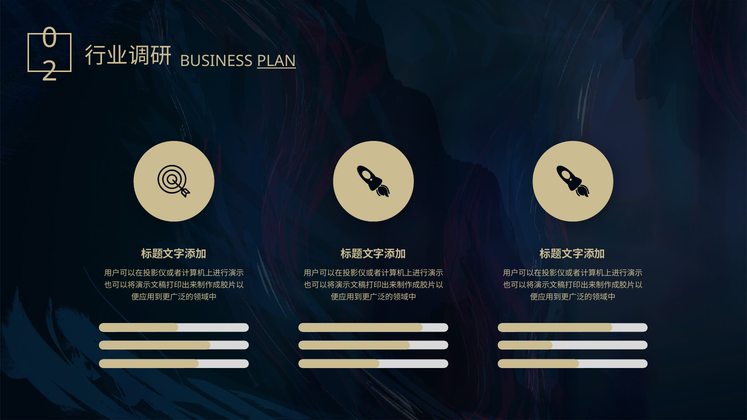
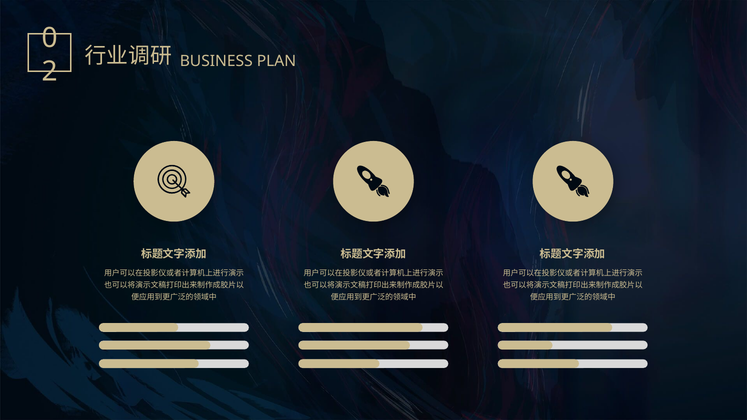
PLAN underline: present -> none
